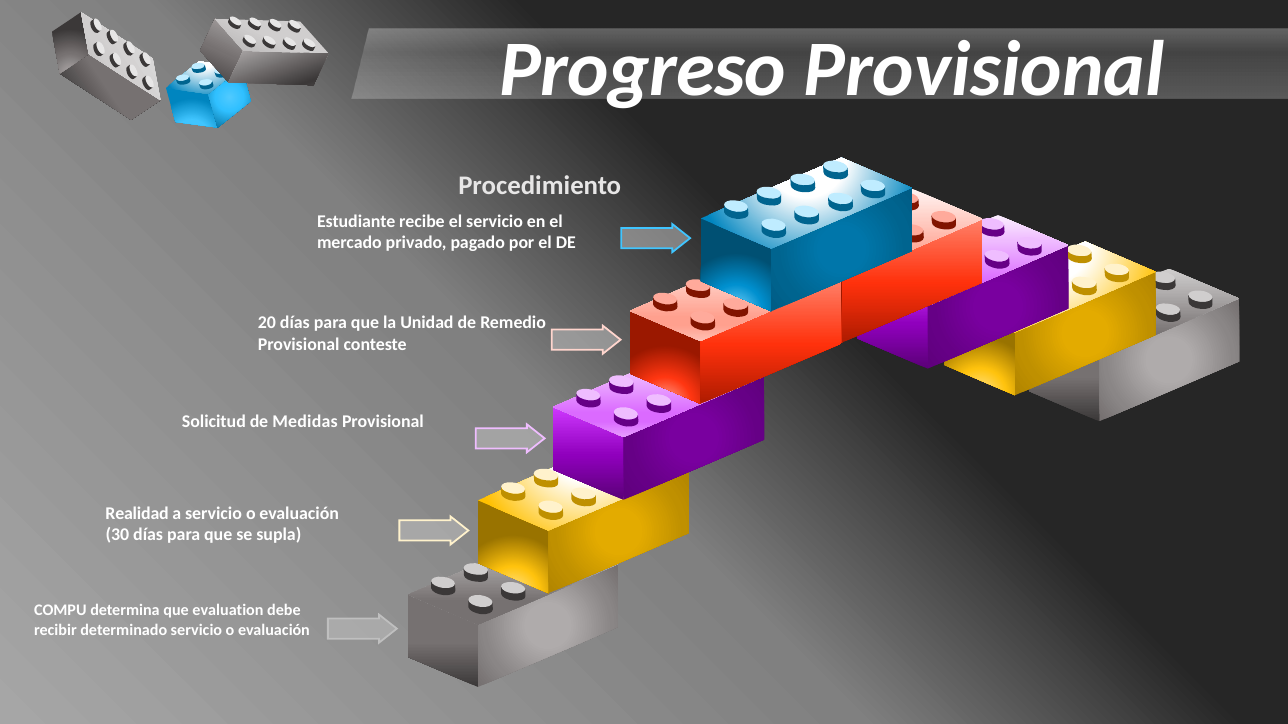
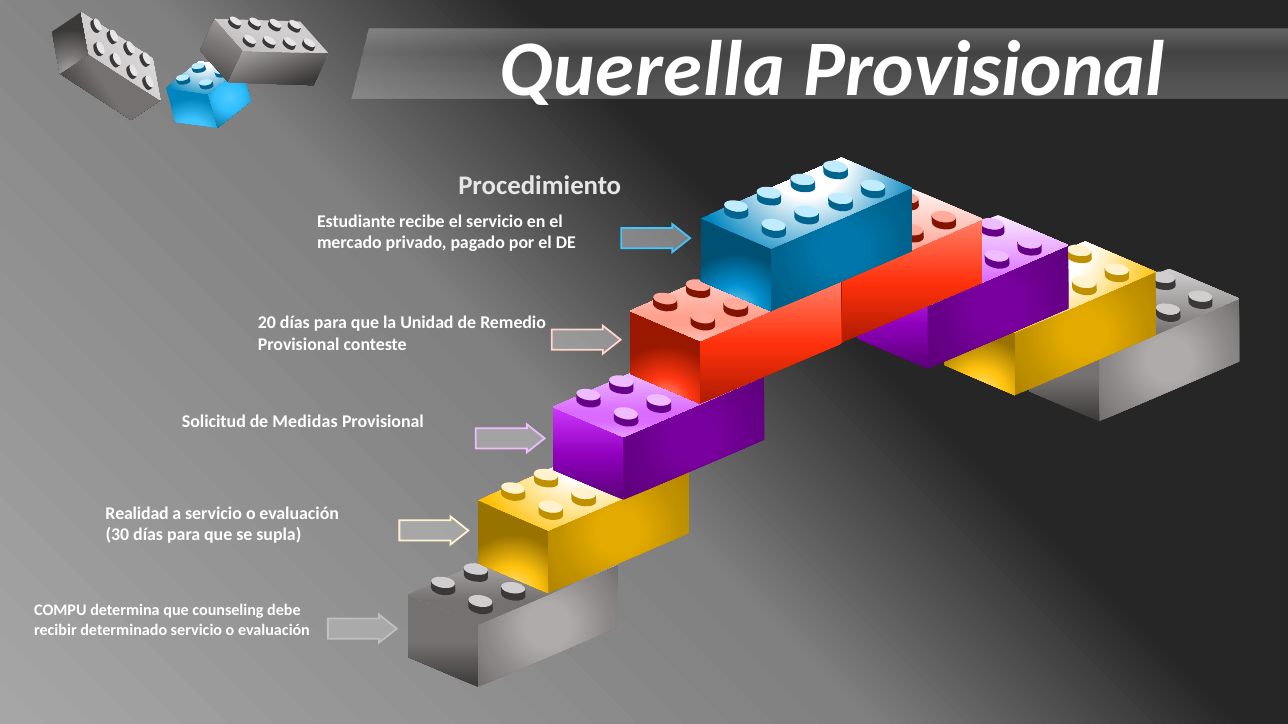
Progreso: Progreso -> Querella
evaluation: evaluation -> counseling
